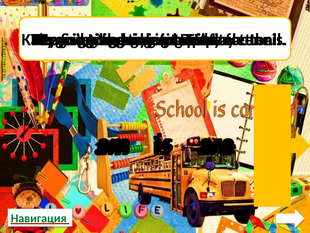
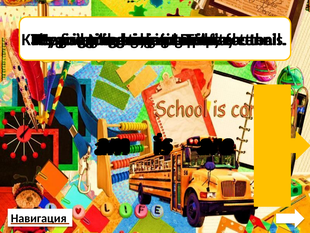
Навигация colour: green -> black
